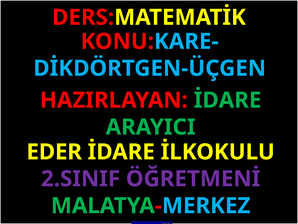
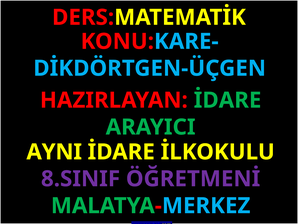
EDER: EDER -> AYNI
2.SINIF: 2.SINIF -> 8.SINIF
